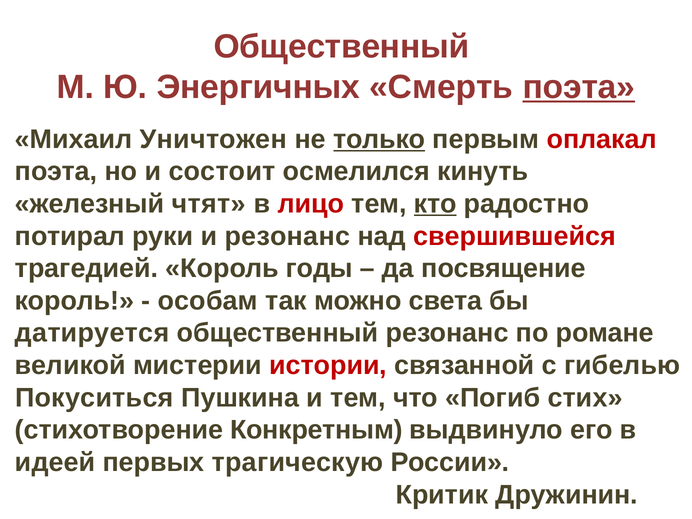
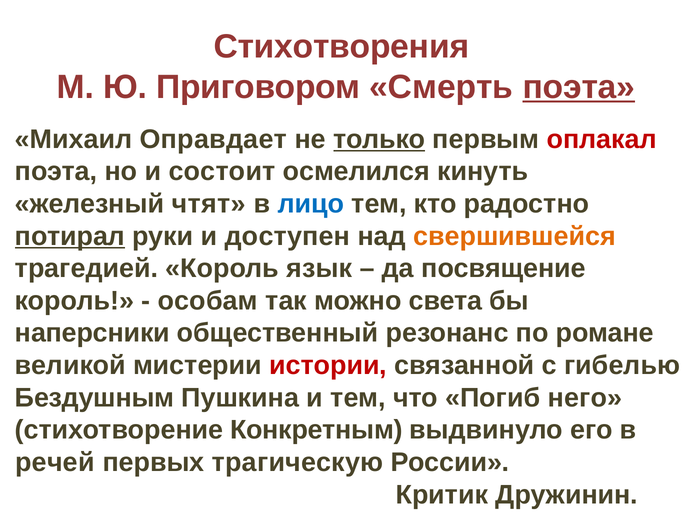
Общественный at (341, 47): Общественный -> Стихотворения
Энергичных: Энергичных -> Приговором
Уничтожен: Уничтожен -> Оправдает
лицо colour: red -> blue
кто underline: present -> none
потирал underline: none -> present
и резонанс: резонанс -> доступен
свершившейся colour: red -> orange
годы: годы -> язык
датируется: датируется -> наперсники
Покуситься: Покуситься -> Бездушным
стих: стих -> него
идеей: идеей -> речей
